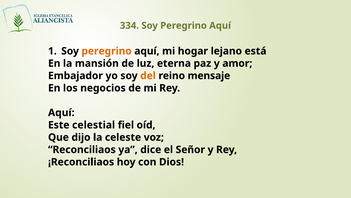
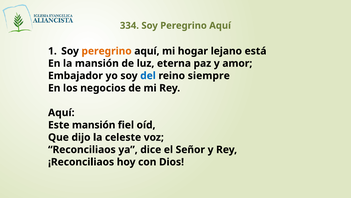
del colour: orange -> blue
mensaje: mensaje -> siempre
Este celestial: celestial -> mansión
